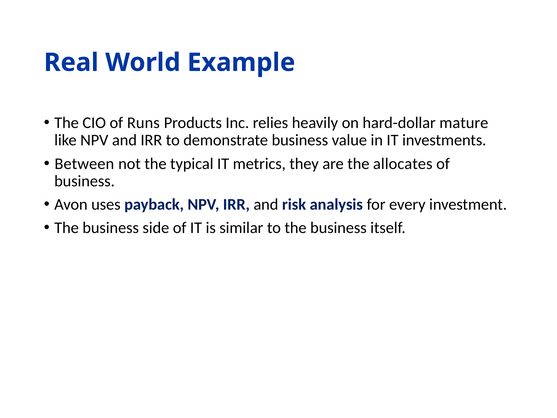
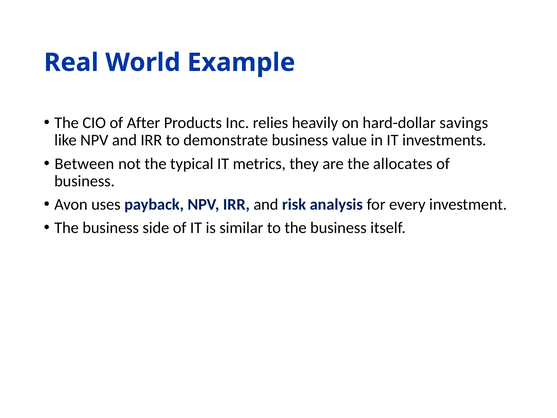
Runs: Runs -> After
mature: mature -> savings
